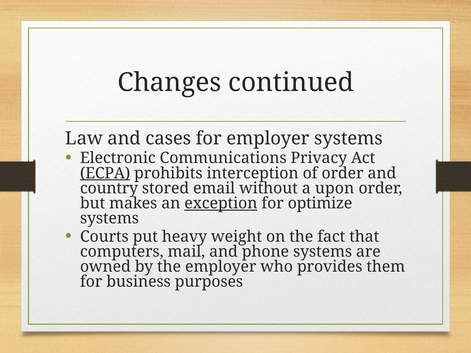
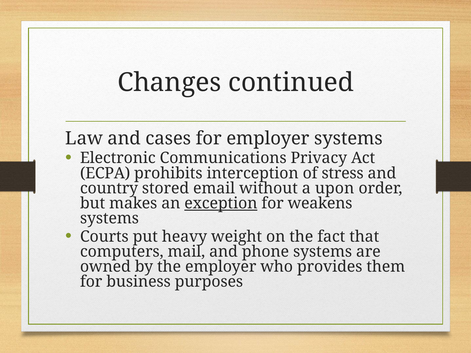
ECPA underline: present -> none
of order: order -> stress
optimize: optimize -> weakens
